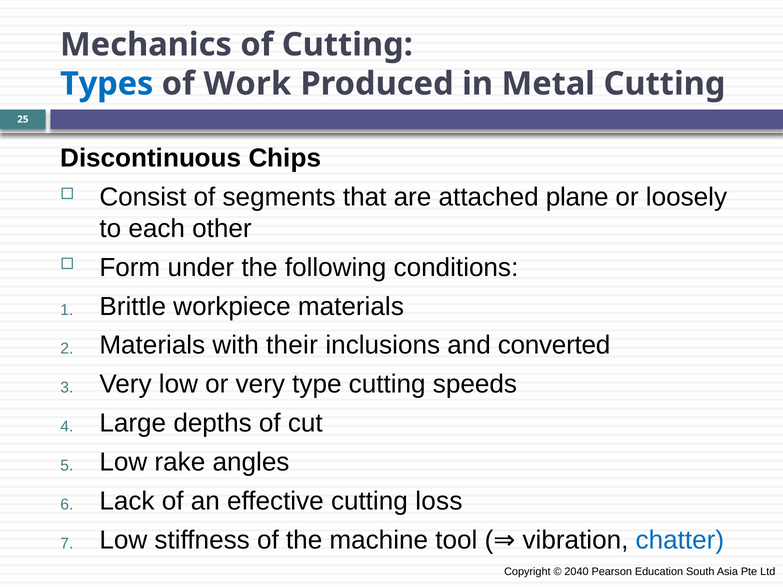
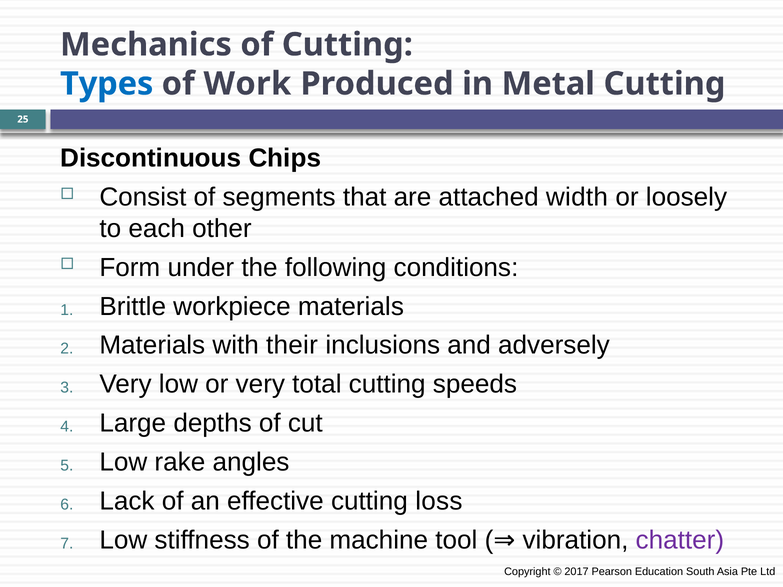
plane: plane -> width
converted: converted -> adversely
type: type -> total
chatter colour: blue -> purple
2040: 2040 -> 2017
